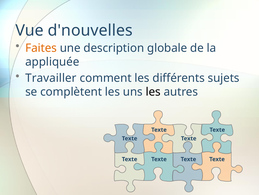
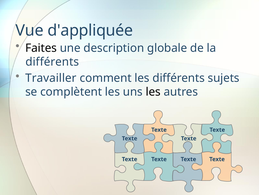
d'nouvelles: d'nouvelles -> d'appliquée
Faites colour: orange -> black
appliquée at (52, 62): appliquée -> différents
